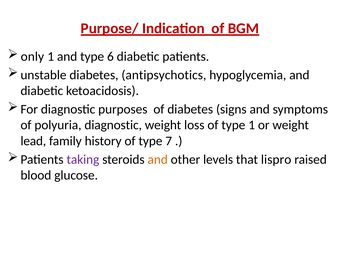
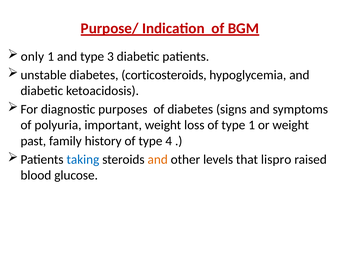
6: 6 -> 3
antipsychotics: antipsychotics -> corticosteroids
polyuria diagnostic: diagnostic -> important
lead: lead -> past
7: 7 -> 4
taking colour: purple -> blue
